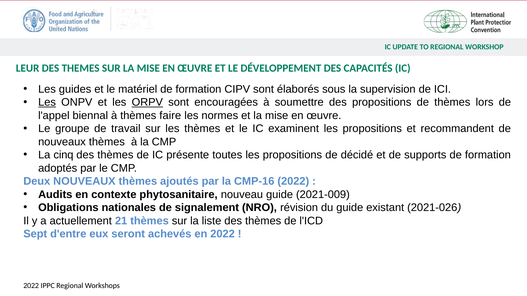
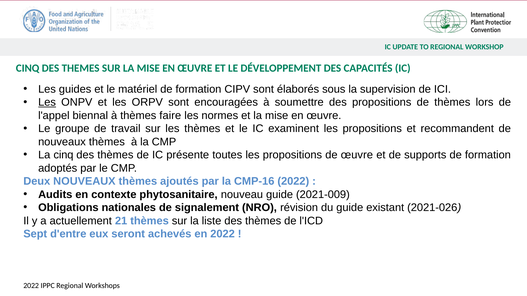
LEUR at (28, 68): LEUR -> CINQ
ORPV underline: present -> none
de décidé: décidé -> œuvre
